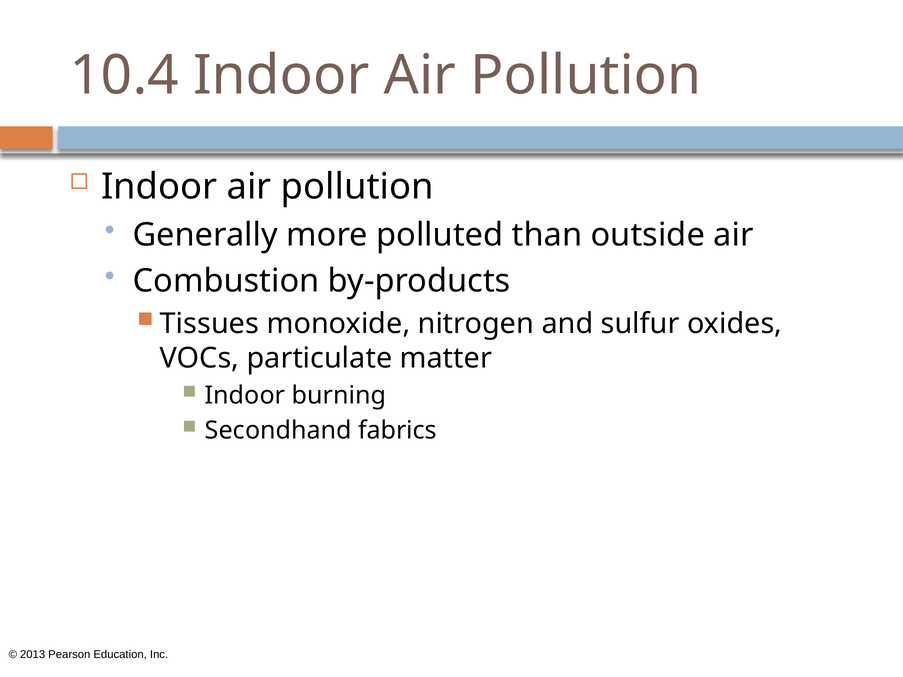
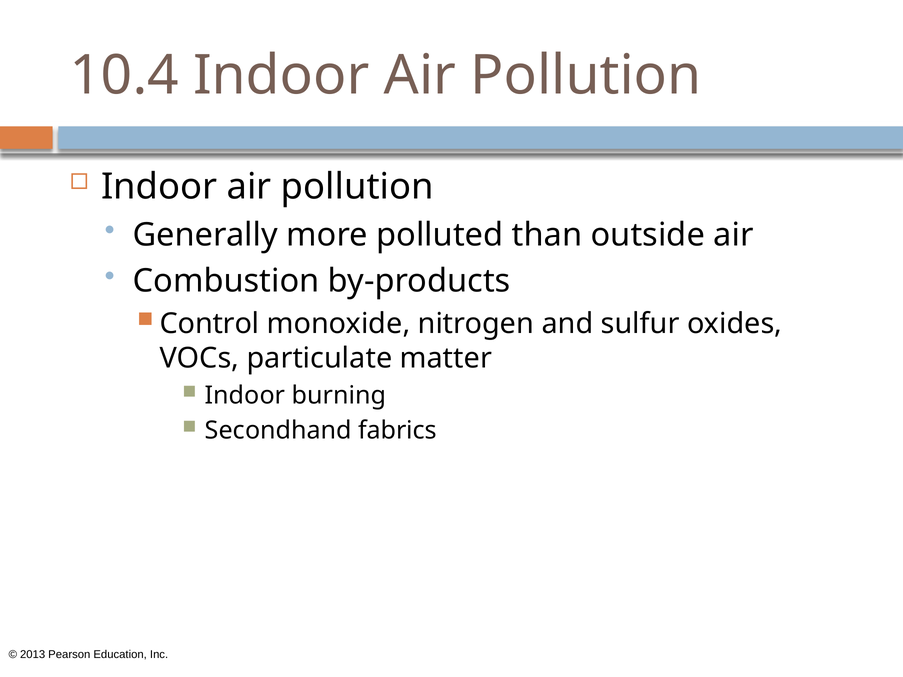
Tissues: Tissues -> Control
